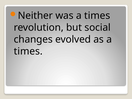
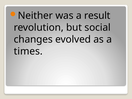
was a times: times -> result
